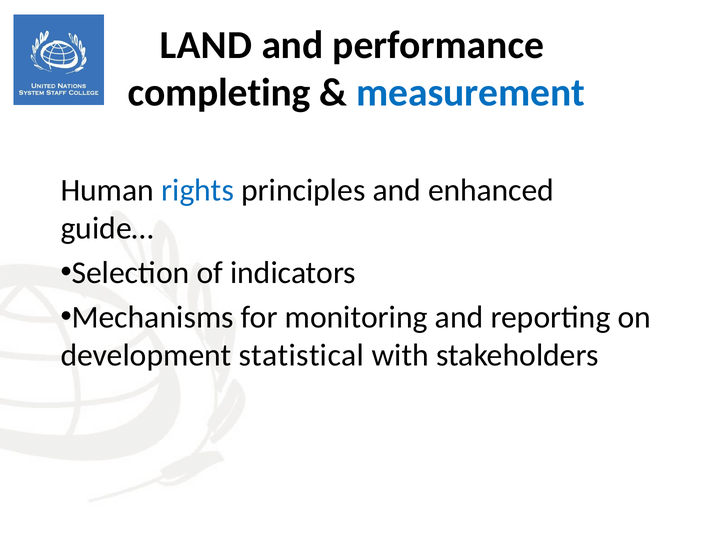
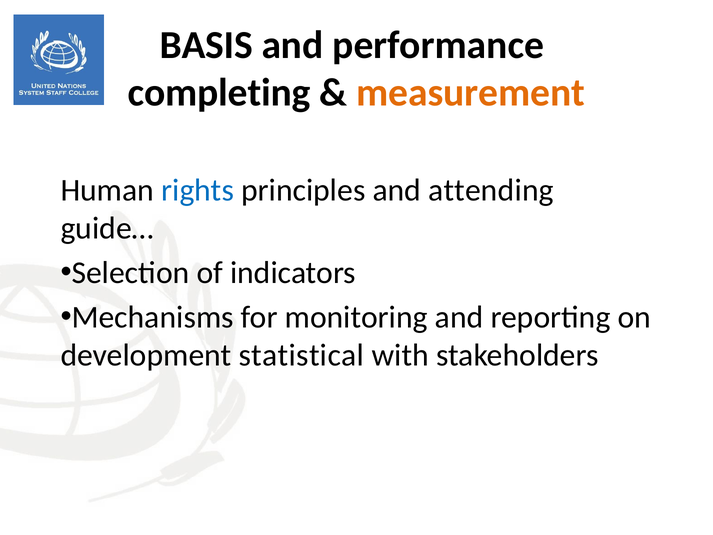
LAND: LAND -> BASIS
measurement colour: blue -> orange
enhanced: enhanced -> attending
